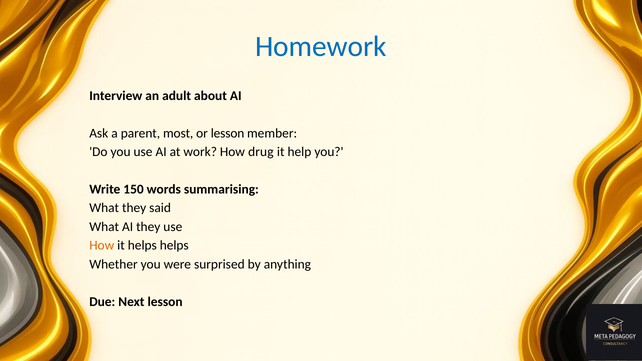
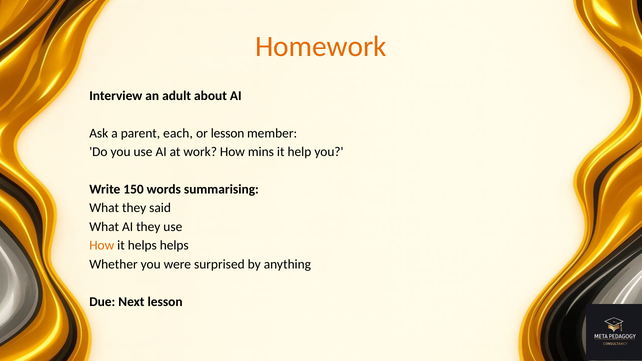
Homework colour: blue -> orange
most: most -> each
drug: drug -> mins
